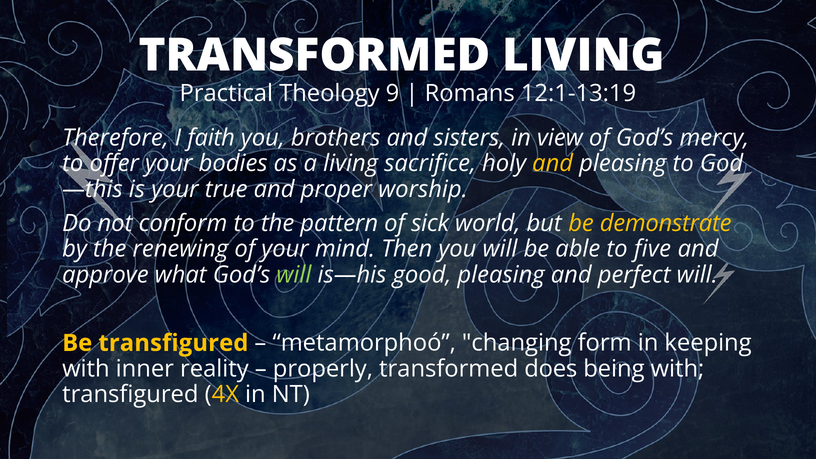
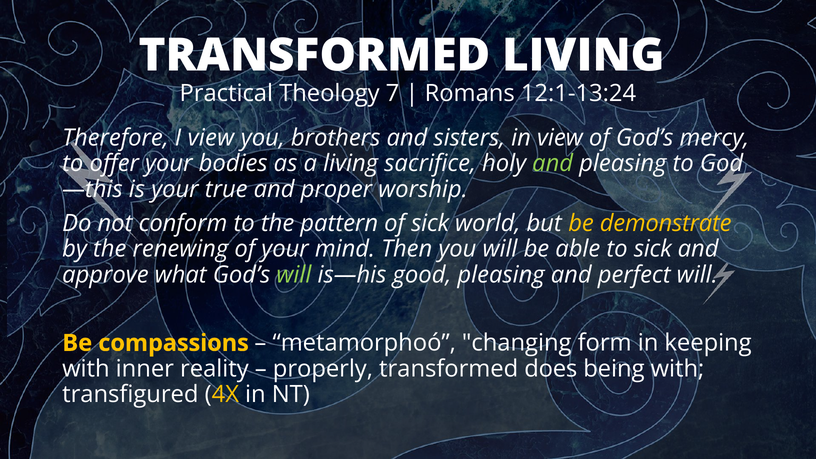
9: 9 -> 7
12:1-13:19: 12:1-13:19 -> 12:1-13:24
I faith: faith -> view
and at (553, 164) colour: yellow -> light green
to five: five -> sick
Be transfigured: transfigured -> compassions
